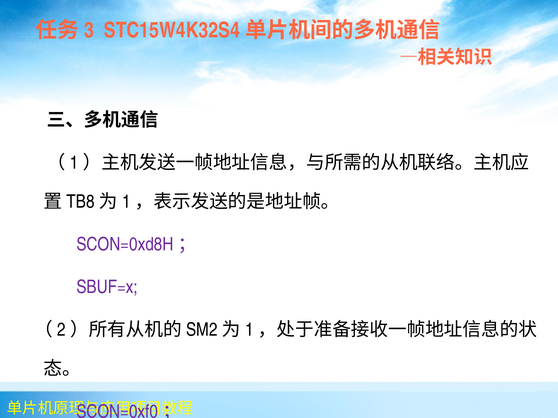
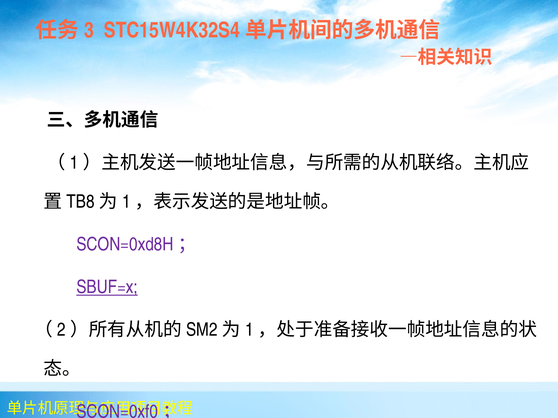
SBUF=x underline: none -> present
